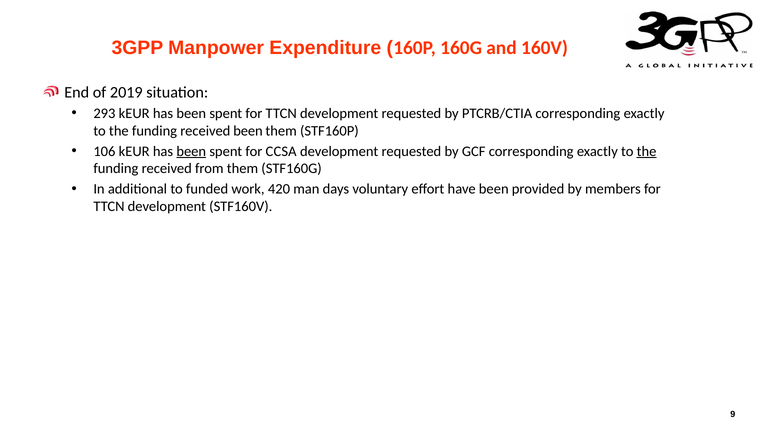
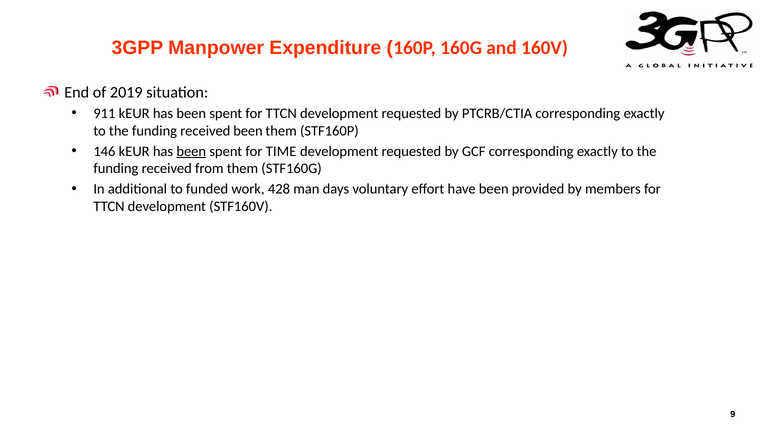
293: 293 -> 911
106: 106 -> 146
CCSA: CCSA -> TIME
the at (647, 151) underline: present -> none
420: 420 -> 428
